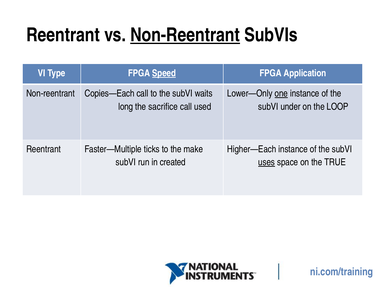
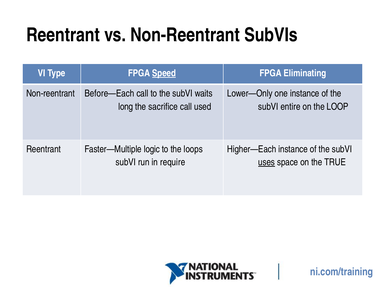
Non-Reentrant at (185, 35) underline: present -> none
Application: Application -> Eliminating
Copies—Each: Copies—Each -> Before—Each
one underline: present -> none
under: under -> entire
ticks: ticks -> logic
make: make -> loops
created: created -> require
